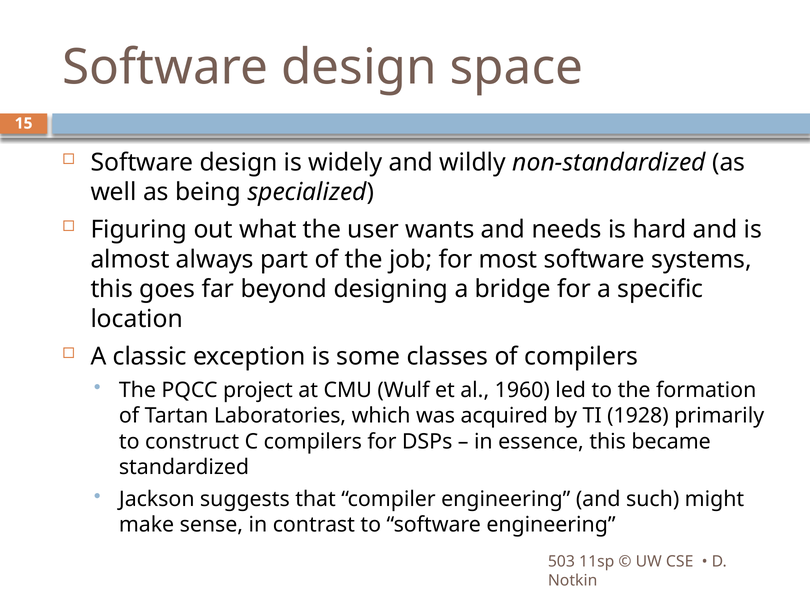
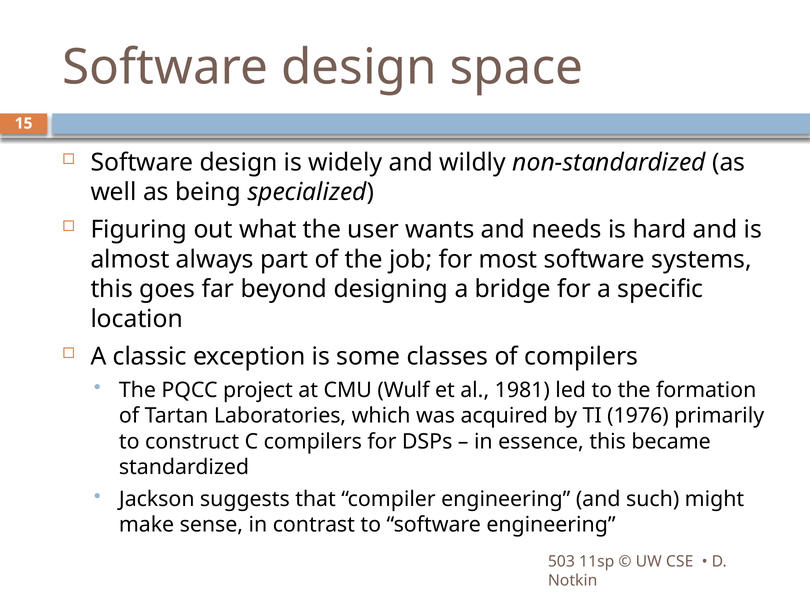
1960: 1960 -> 1981
1928: 1928 -> 1976
